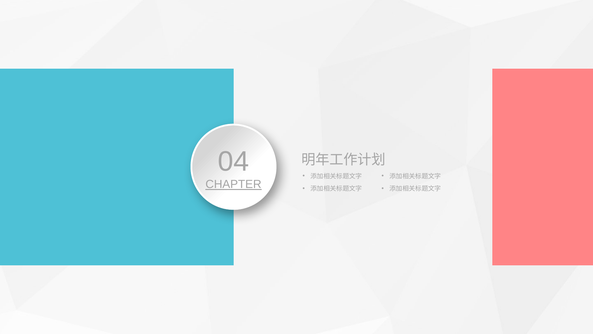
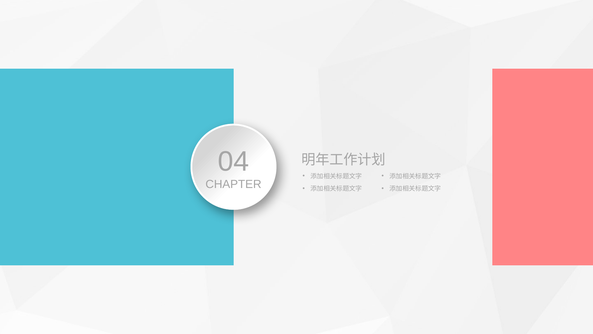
CHAPTER underline: present -> none
